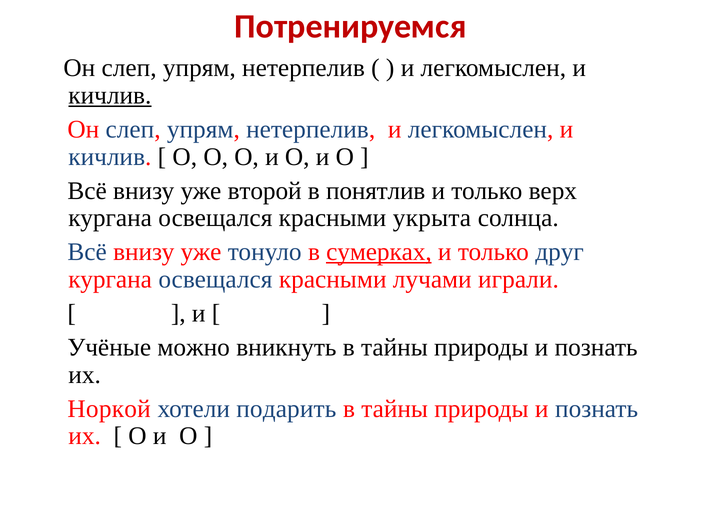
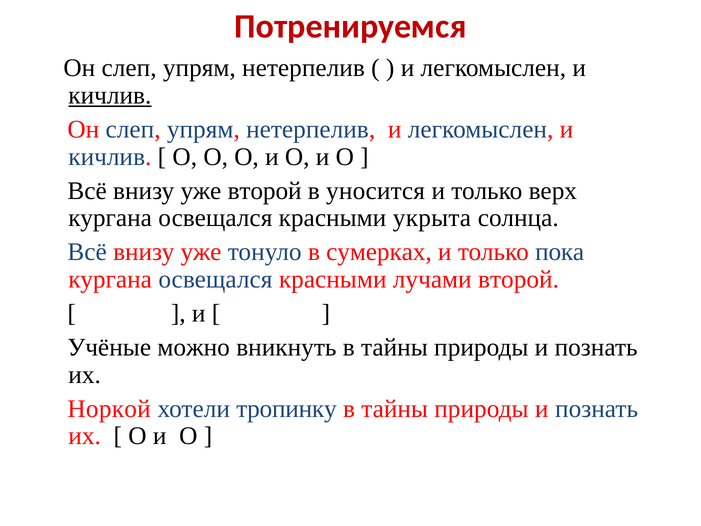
понятлив: понятлив -> уносится
сумерках underline: present -> none
друг: друг -> пока
лучами играли: играли -> второй
подарить: подарить -> тропинку
